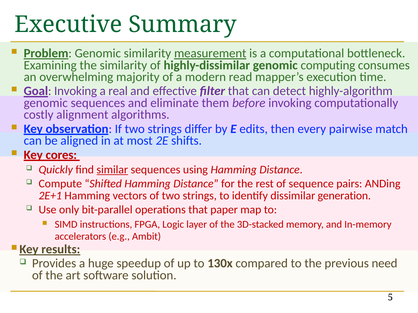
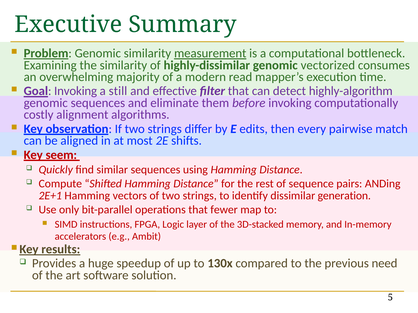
computing: computing -> vectorized
real: real -> still
cores: cores -> seem
similar underline: present -> none
paper: paper -> fewer
